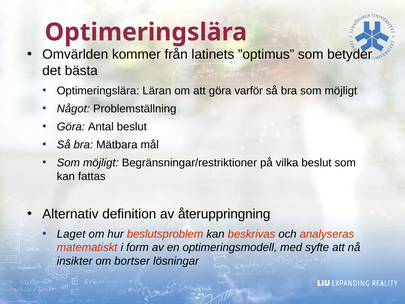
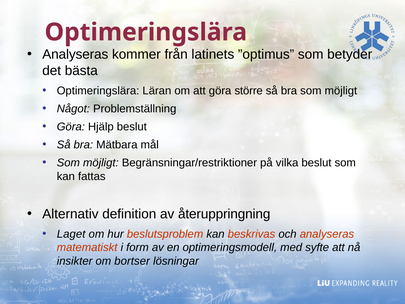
Omvärlden at (75, 54): Omvärlden -> Analyseras
varför: varför -> större
Antal: Antal -> Hjälp
